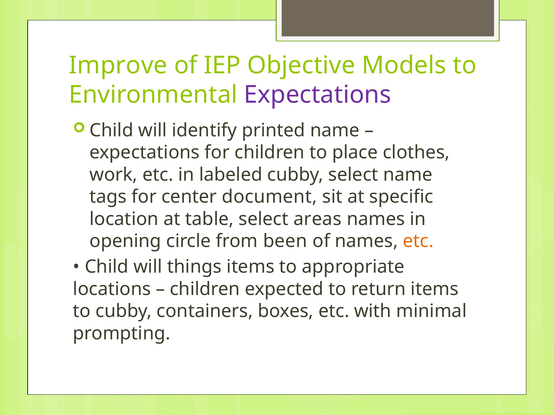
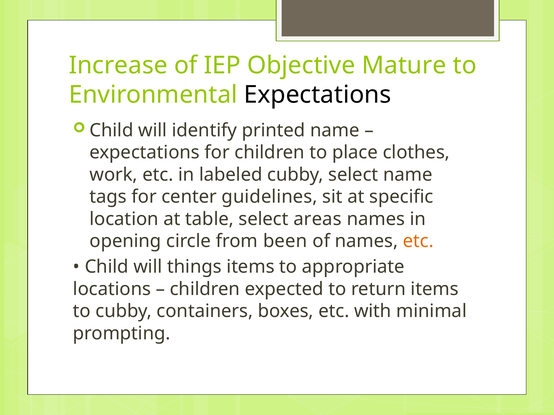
Improve: Improve -> Increase
Models: Models -> Mature
Expectations at (318, 95) colour: purple -> black
document: document -> guidelines
